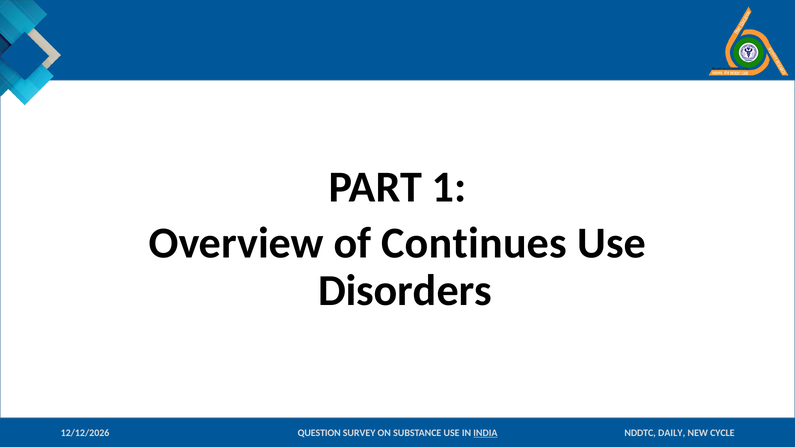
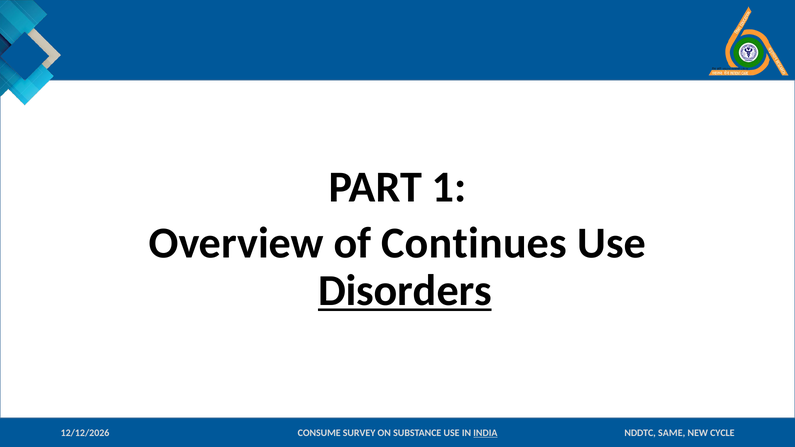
Disorders underline: none -> present
QUESTION: QUESTION -> CONSUME
DAILY: DAILY -> SAME
